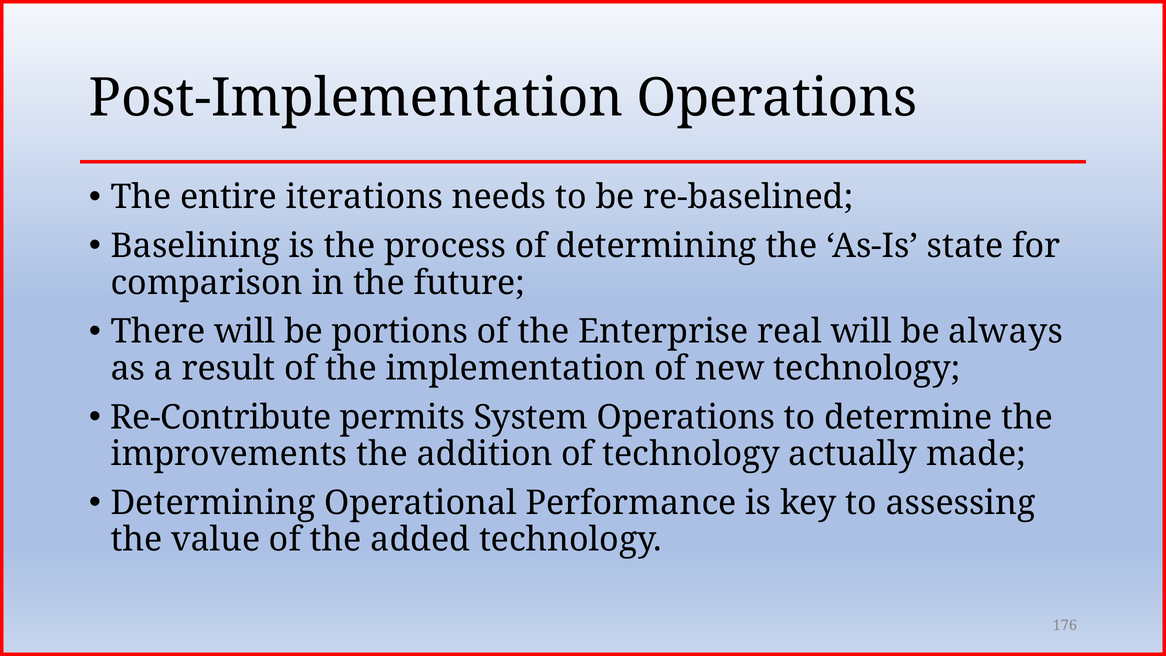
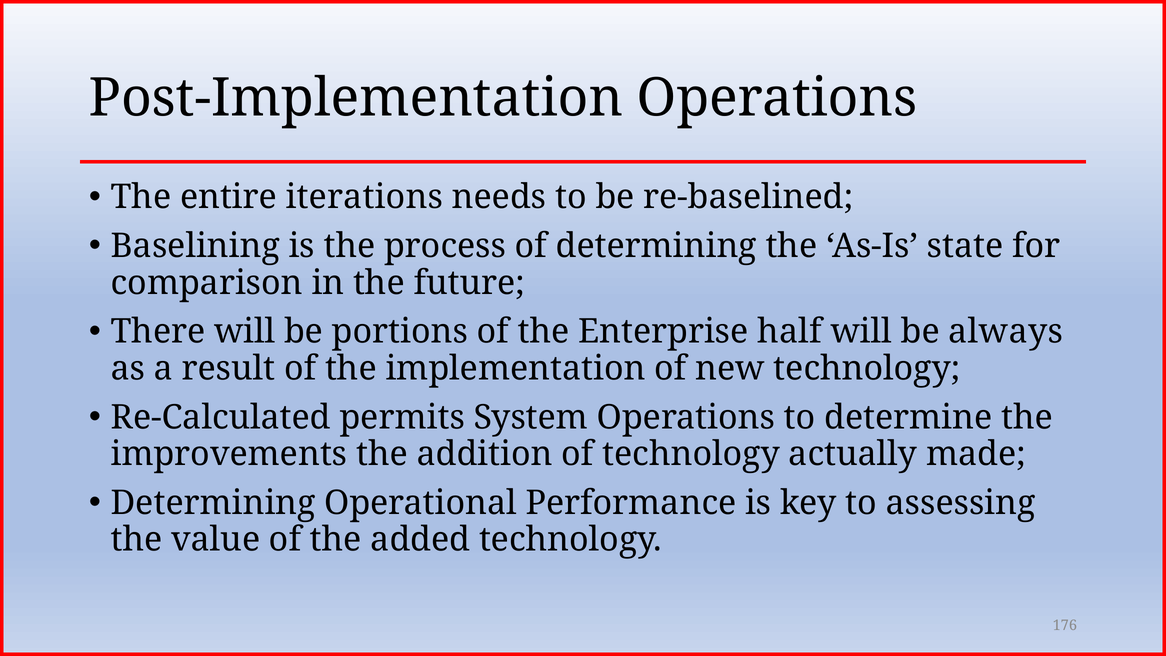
real: real -> half
Re-Contribute: Re-Contribute -> Re-Calculated
